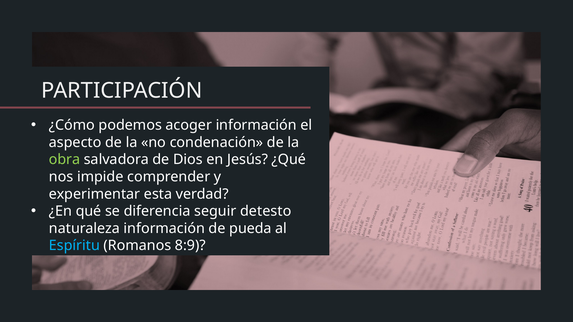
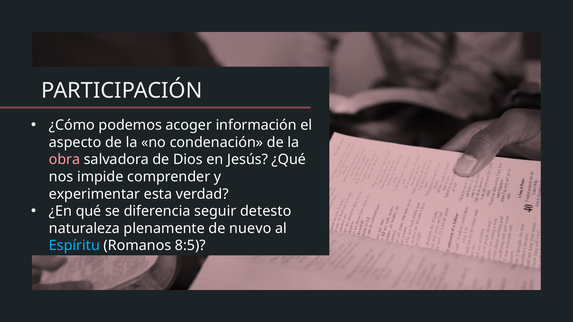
obra colour: light green -> pink
naturaleza información: información -> plenamente
pueda: pueda -> nuevo
8:9: 8:9 -> 8:5
